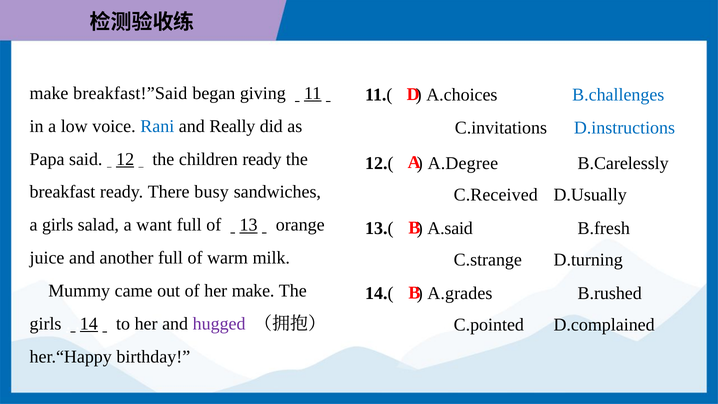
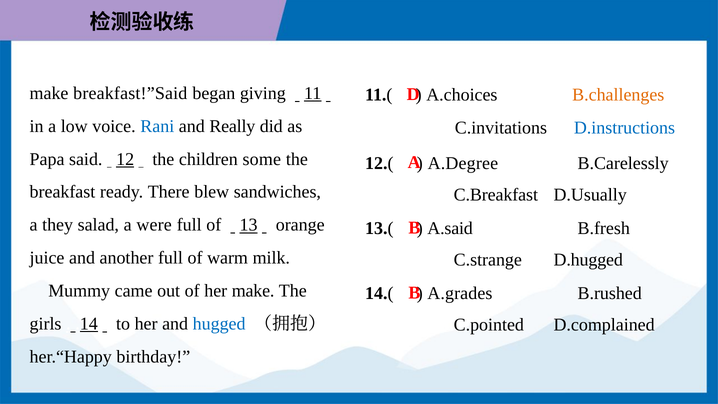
B.challenges colour: blue -> orange
children ready: ready -> some
busy: busy -> blew
C.Received: C.Received -> C.Breakfast
a girls: girls -> they
want: want -> were
D.turning: D.turning -> D.hugged
hugged colour: purple -> blue
